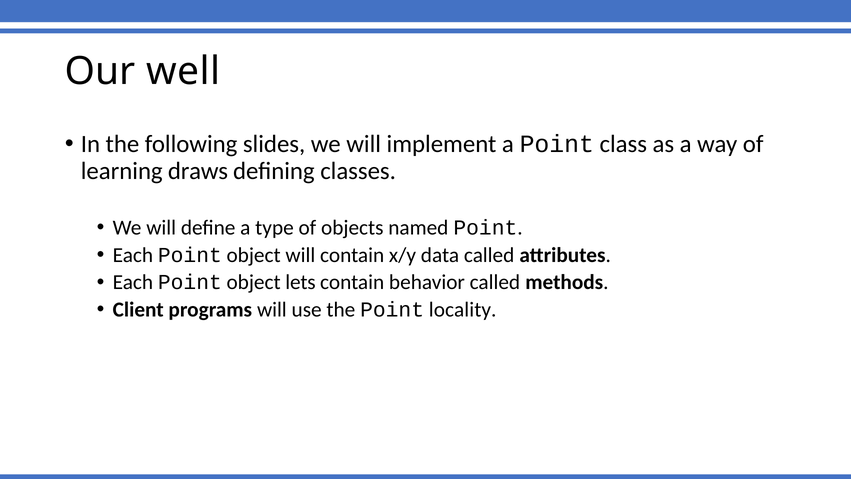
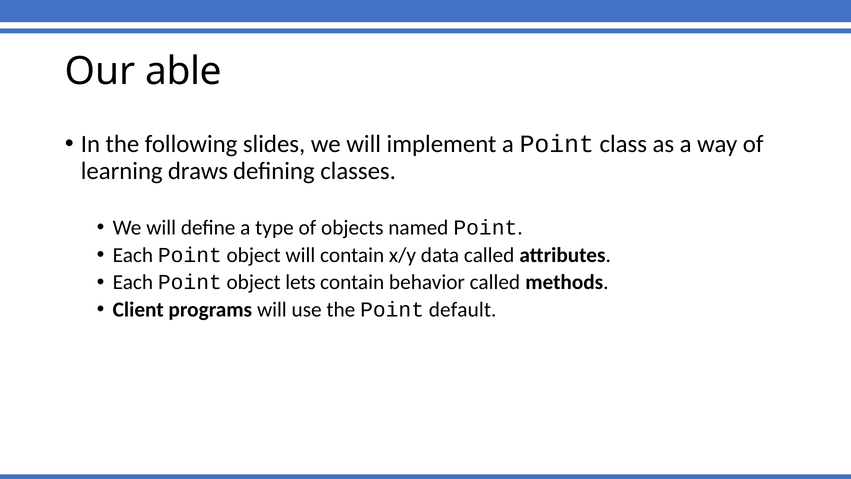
well: well -> able
locality: locality -> default
